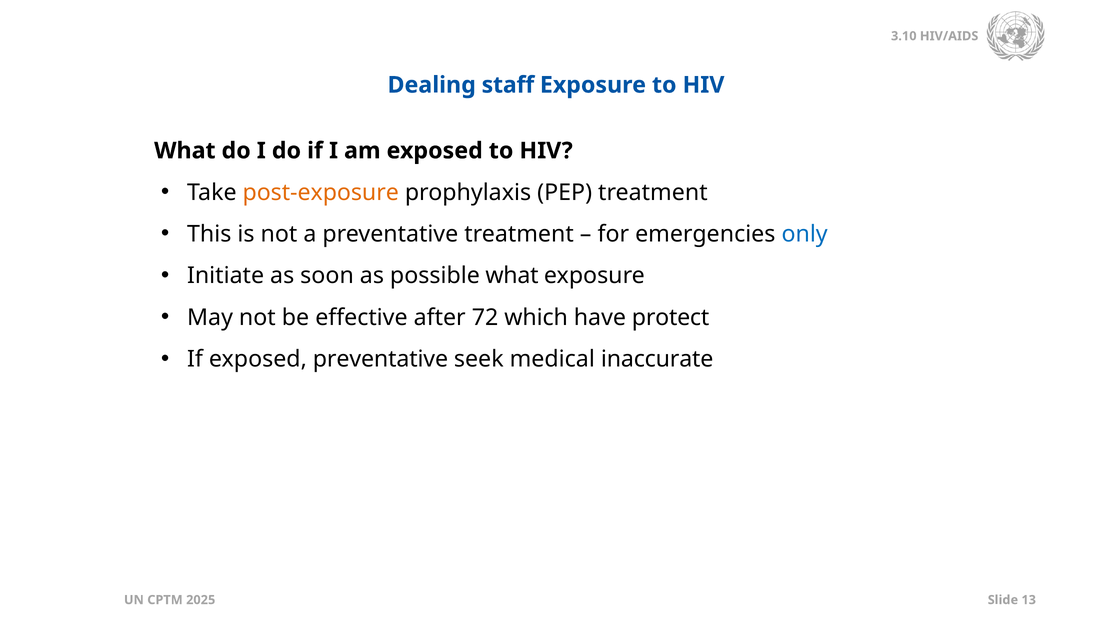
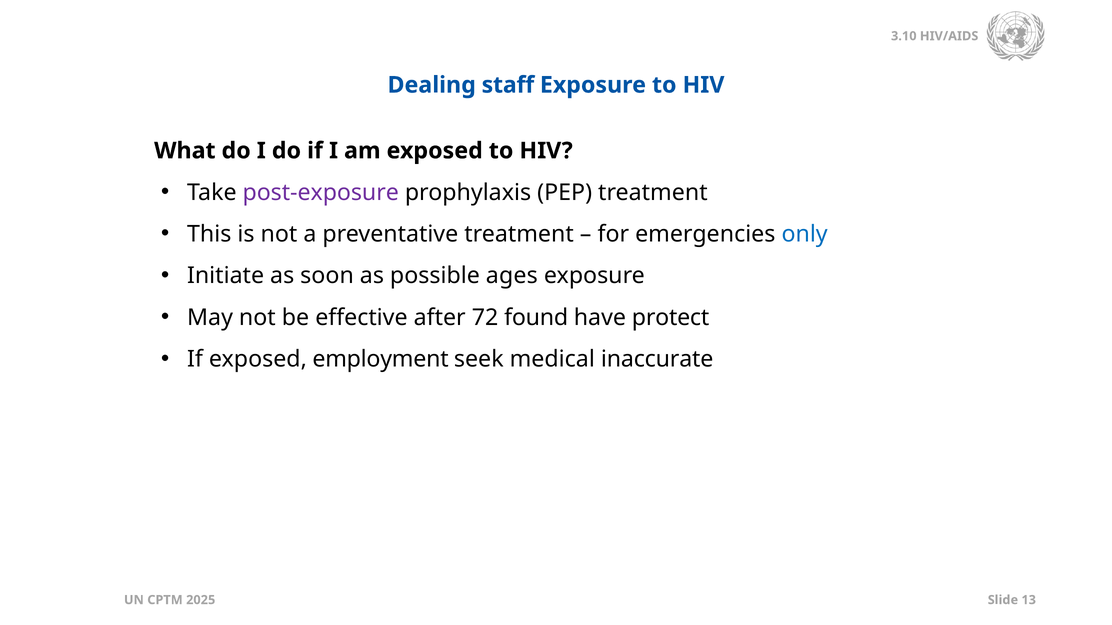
post-exposure colour: orange -> purple
possible what: what -> ages
which: which -> found
exposed preventative: preventative -> employment
